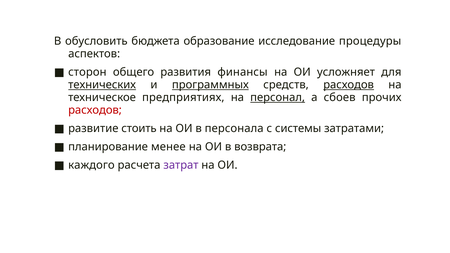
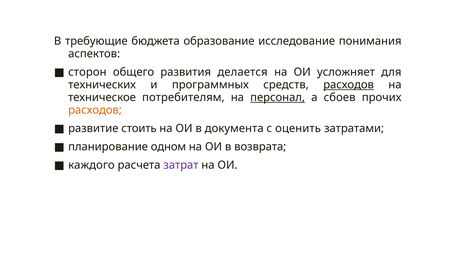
обусловить: обусловить -> требующие
процедуры: процедуры -> понимания
финансы: финансы -> делается
технических underline: present -> none
программных underline: present -> none
предприятиях: предприятиях -> потребителям
расходов at (95, 110) colour: red -> orange
персонала: персонала -> документа
системы: системы -> оценить
менее: менее -> одном
